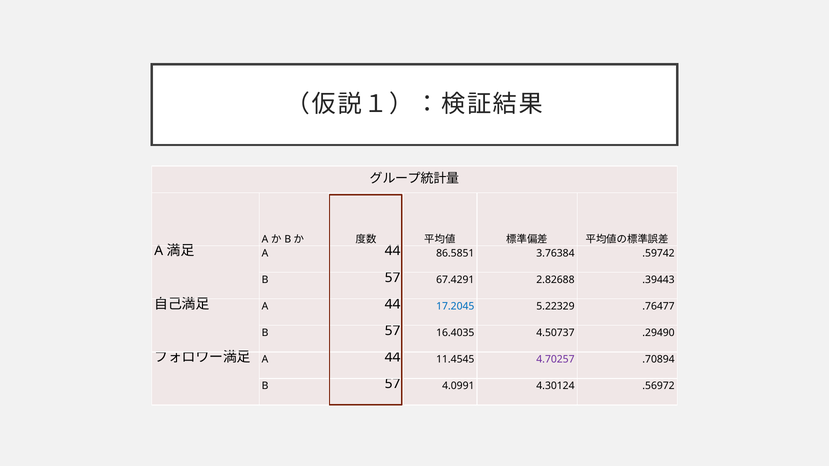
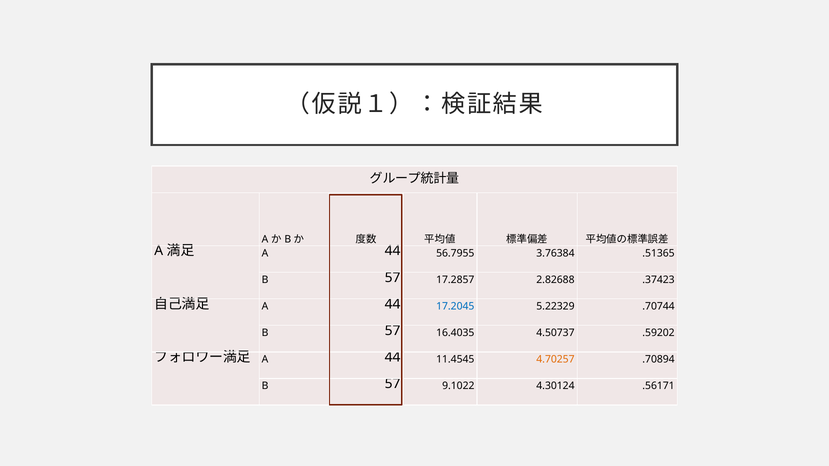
86.5851: 86.5851 -> 56.7955
.59742: .59742 -> .51365
67.4291: 67.4291 -> 17.2857
.39443: .39443 -> .37423
.76477: .76477 -> .70744
.29490: .29490 -> .59202
4.70257 colour: purple -> orange
4.0991: 4.0991 -> 9.1022
.56972: .56972 -> .56171
